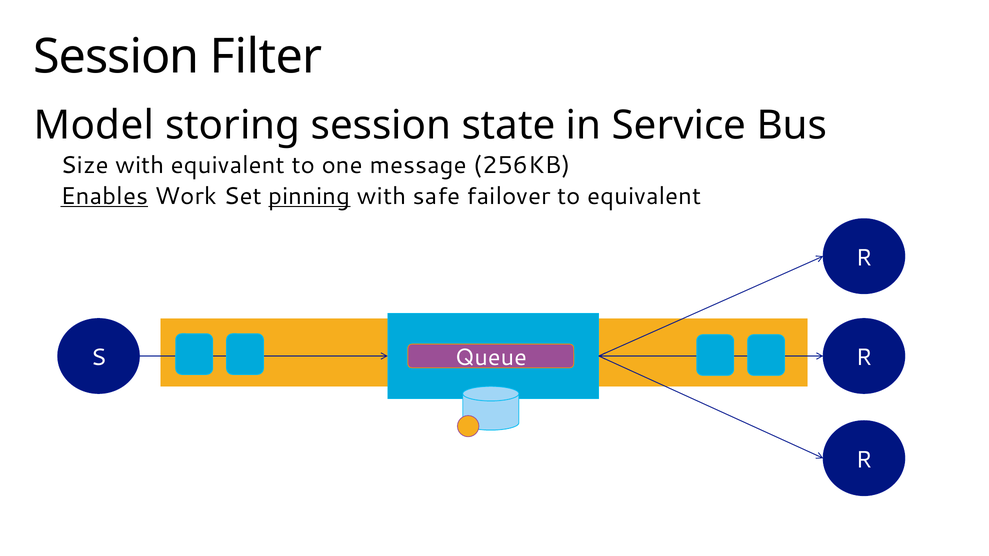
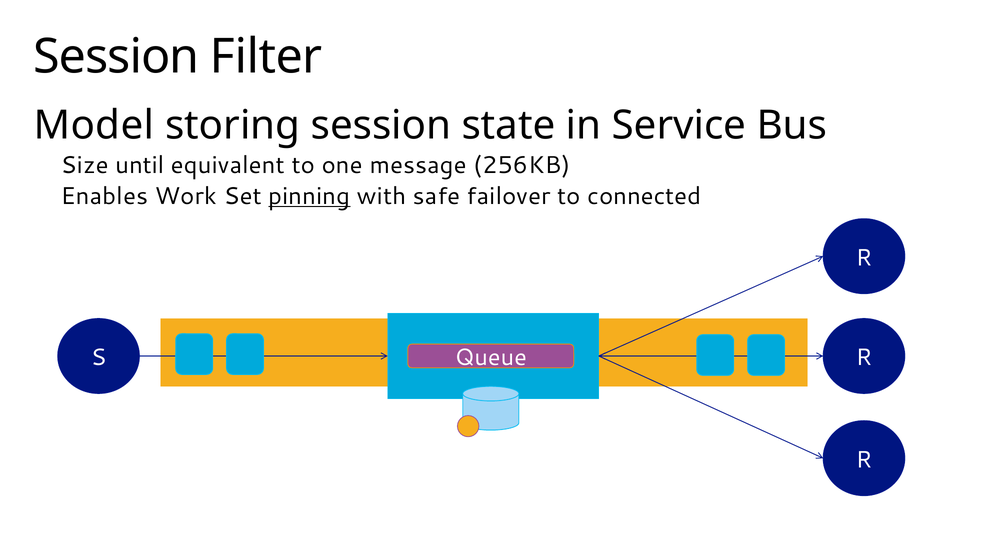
Size with: with -> until
Enables underline: present -> none
to equivalent: equivalent -> connected
